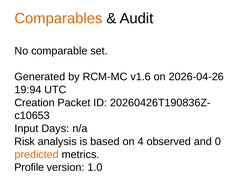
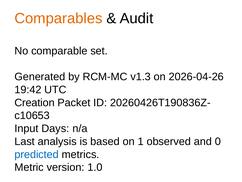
v1.6: v1.6 -> v1.3
19:94: 19:94 -> 19:42
Risk: Risk -> Last
4: 4 -> 1
predicted colour: orange -> blue
Profile: Profile -> Metric
